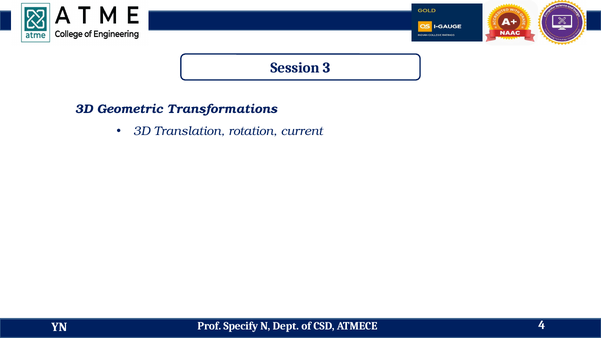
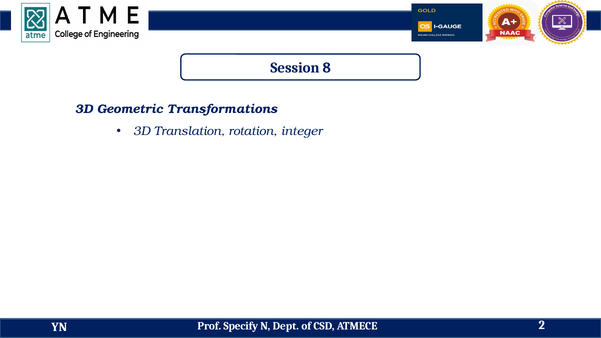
3: 3 -> 8
current: current -> integer
4: 4 -> 2
